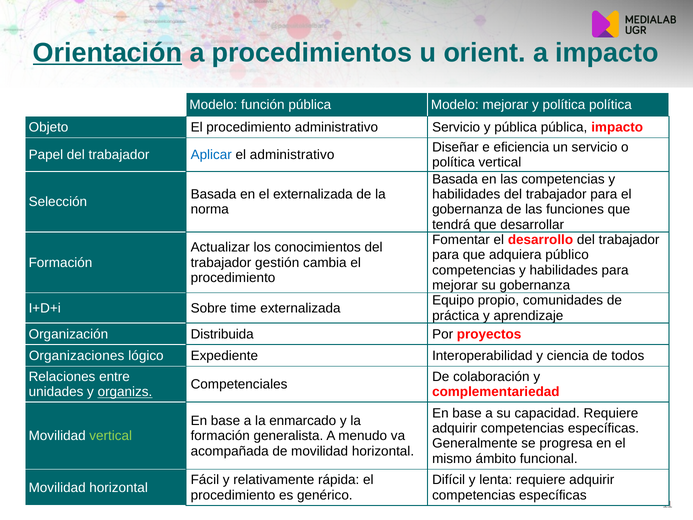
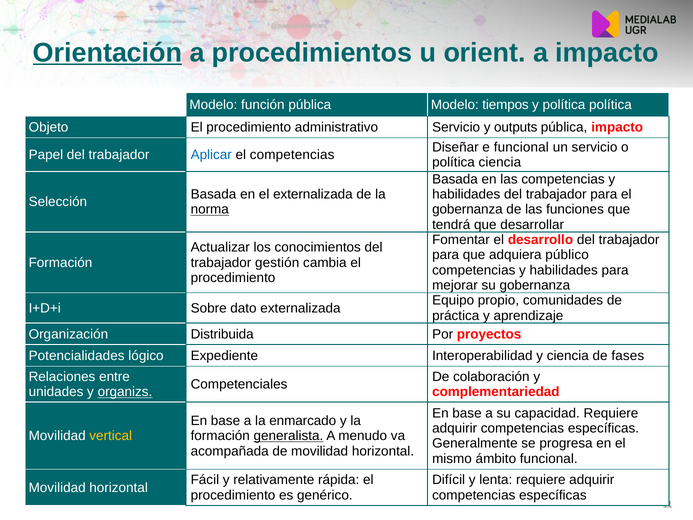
Modelo mejorar: mejorar -> tiempos
y pública: pública -> outputs
e eficiencia: eficiencia -> funcional
el administrativo: administrativo -> competencias
política vertical: vertical -> ciencia
norma underline: none -> present
time: time -> dato
Organizaciones: Organizaciones -> Potencialidades
todos: todos -> fases
vertical at (111, 436) colour: light green -> yellow
generalista underline: none -> present
